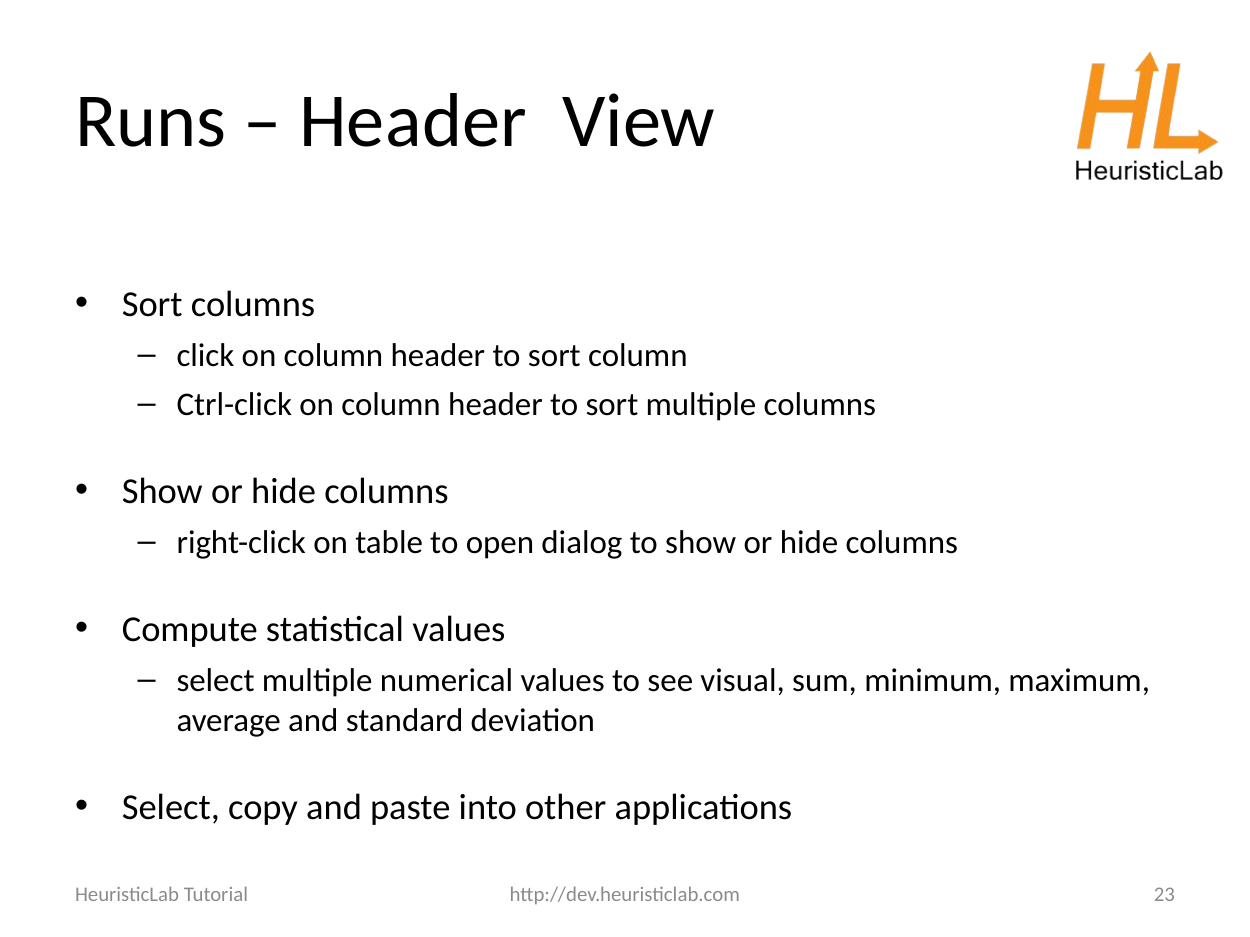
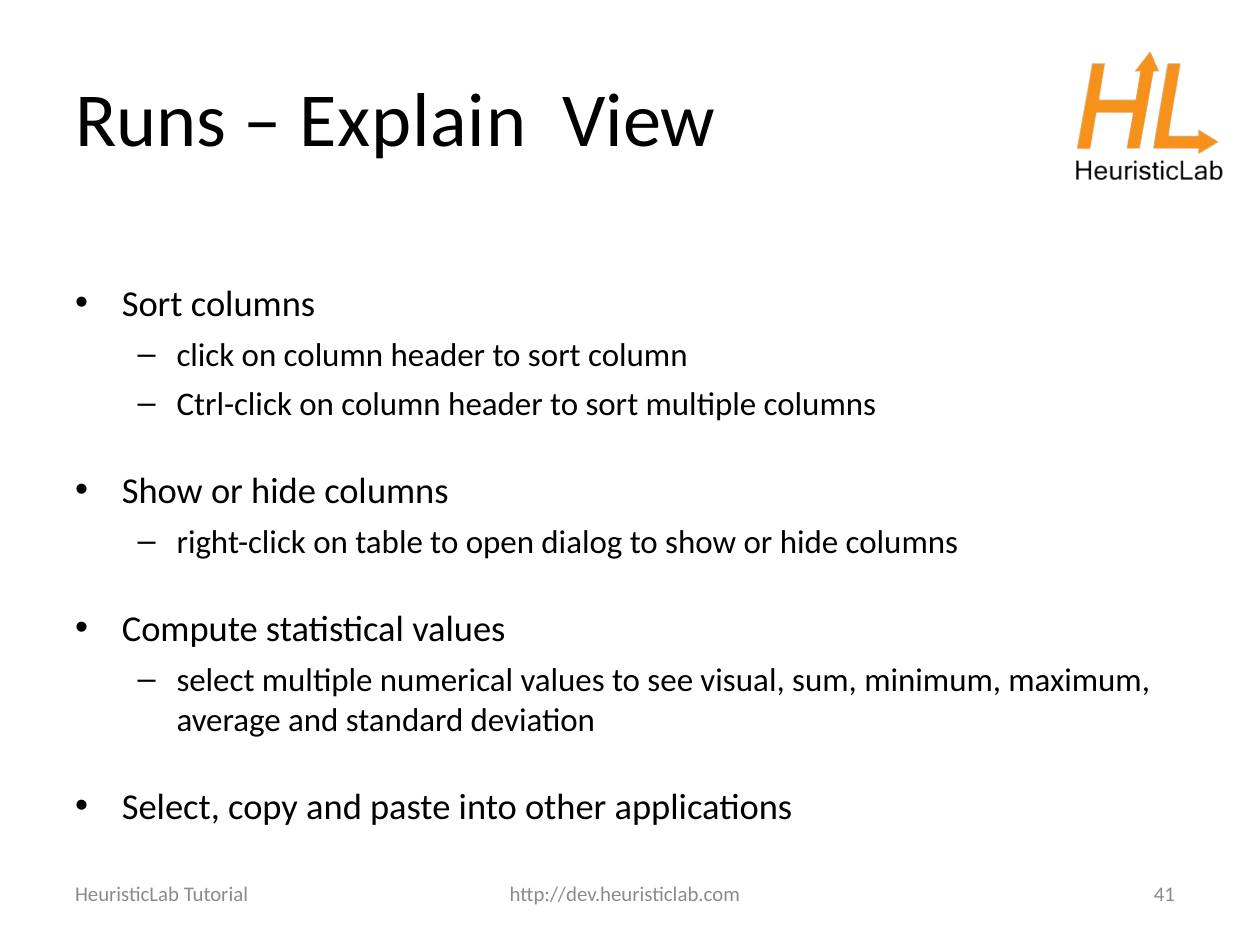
Header at (413, 121): Header -> Explain
23: 23 -> 41
